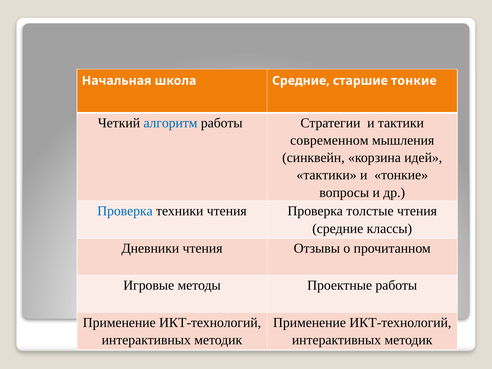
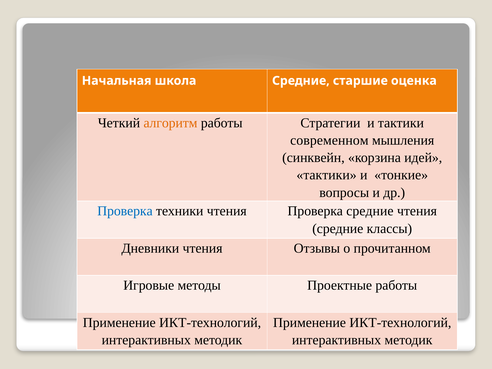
старшие тонкие: тонкие -> оценка
алгоритм colour: blue -> orange
Проверка толстые: толстые -> средние
